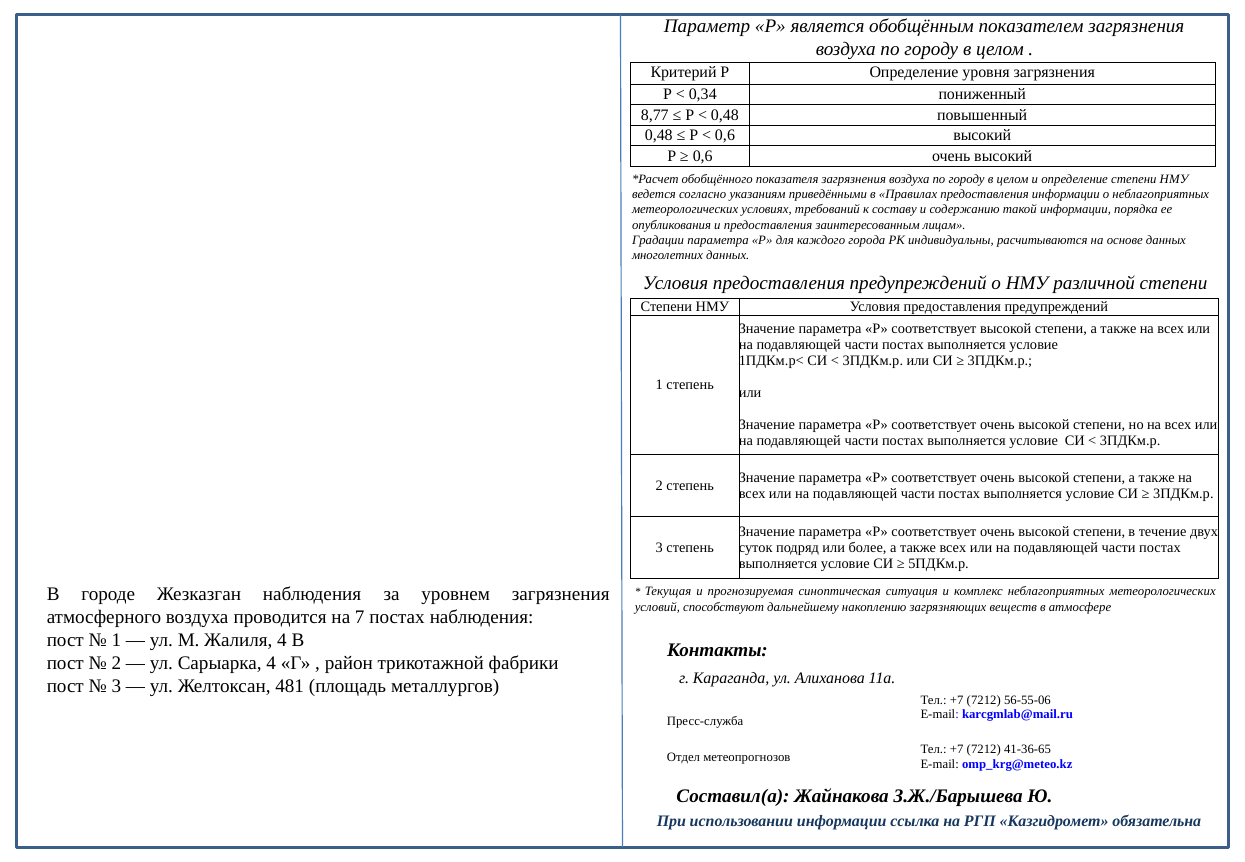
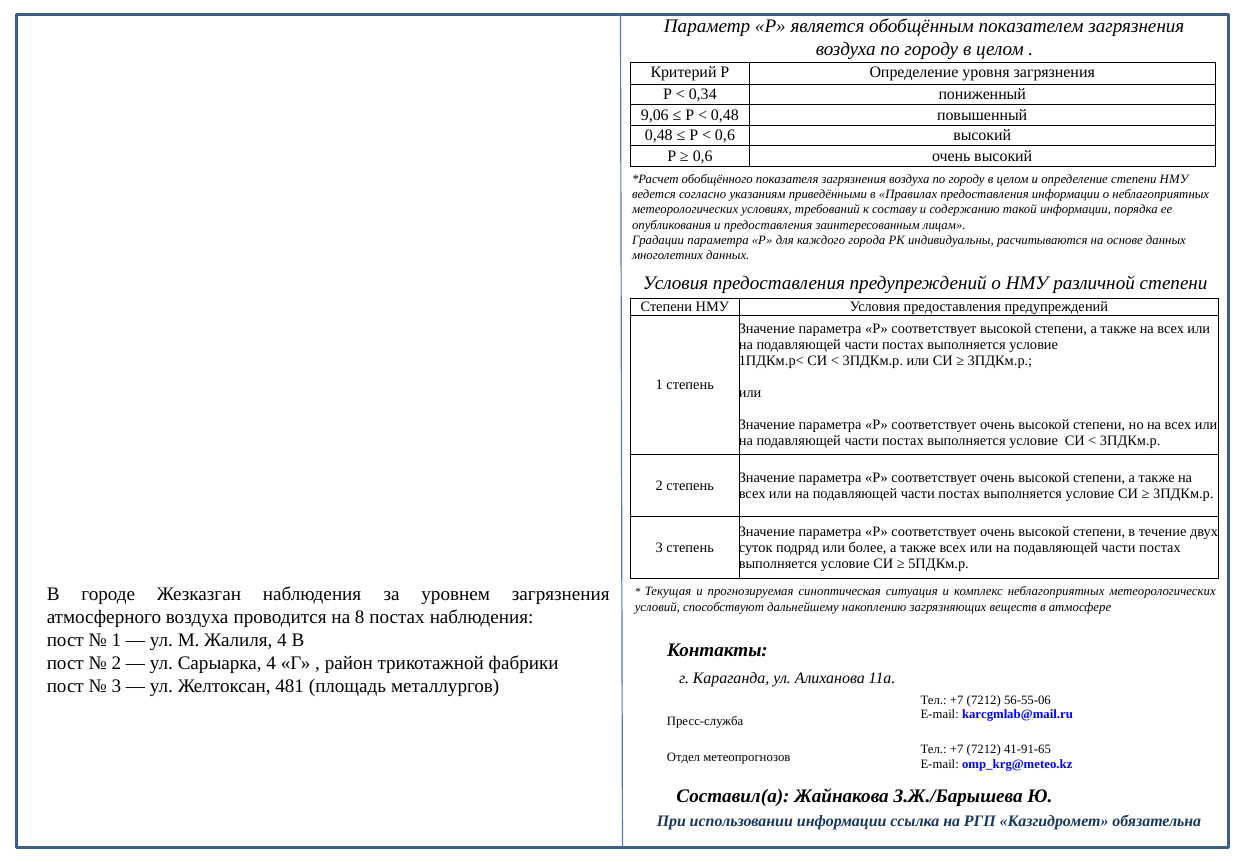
8,77: 8,77 -> 9,06
7: 7 -> 8
41-36-65: 41-36-65 -> 41-91-65
